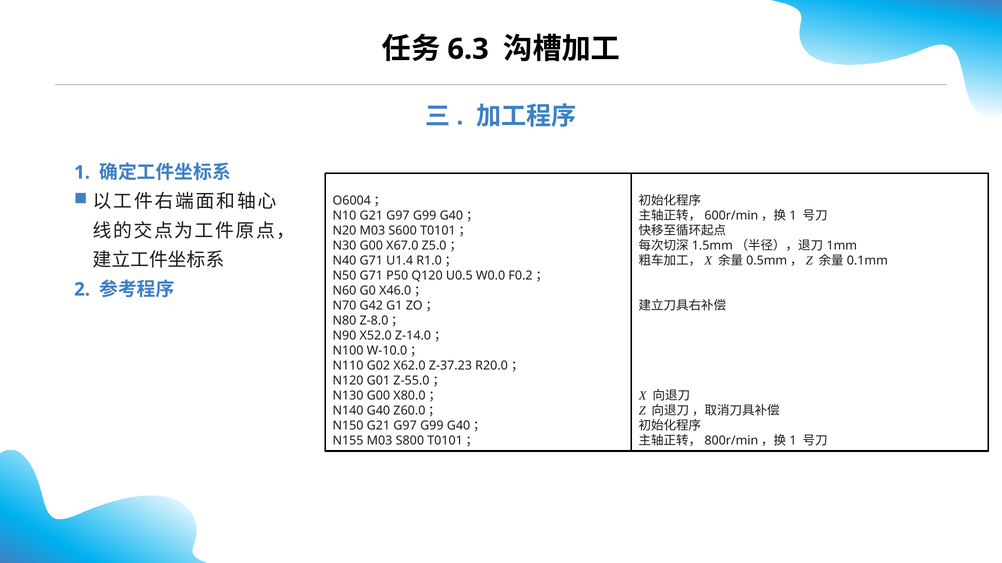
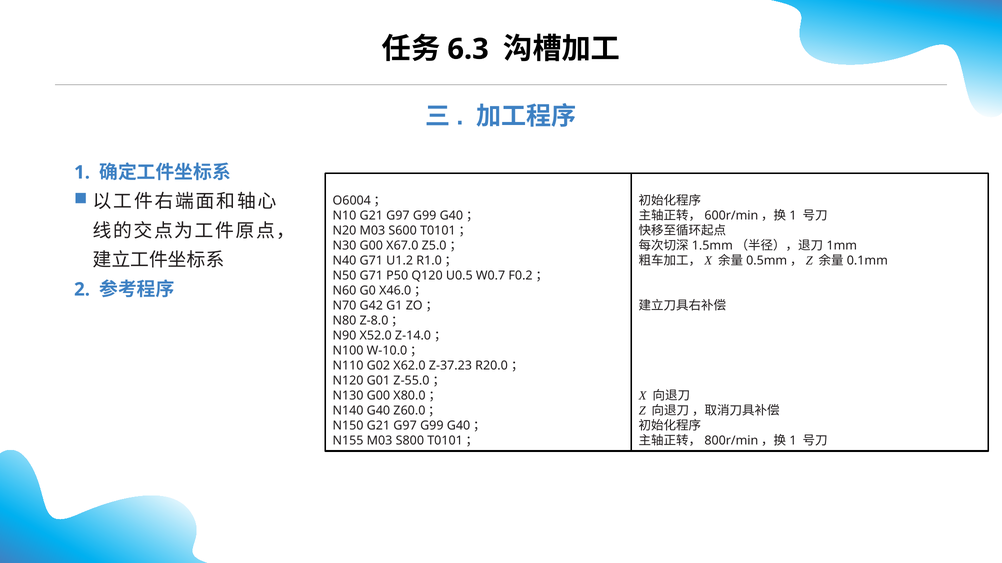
U1.4: U1.4 -> U1.2
W0.0: W0.0 -> W0.7
